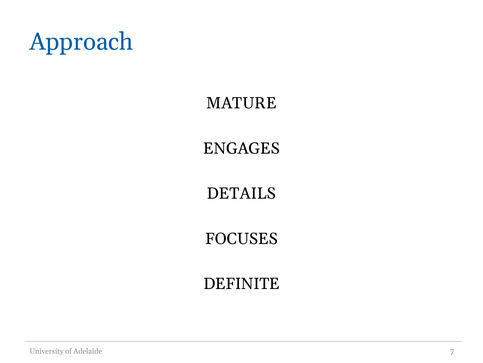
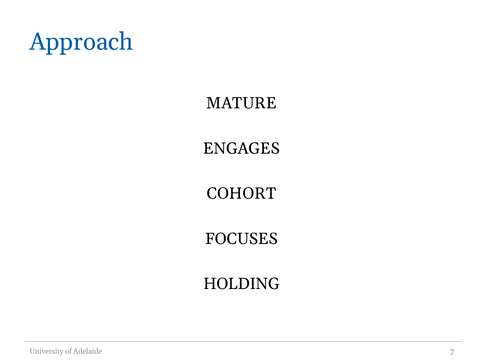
DETAILS: DETAILS -> COHORT
DEFINITE: DEFINITE -> HOLDING
